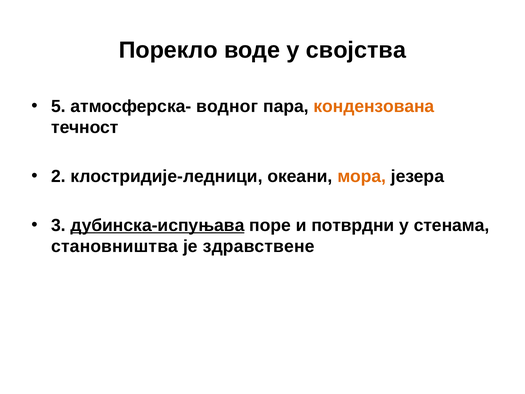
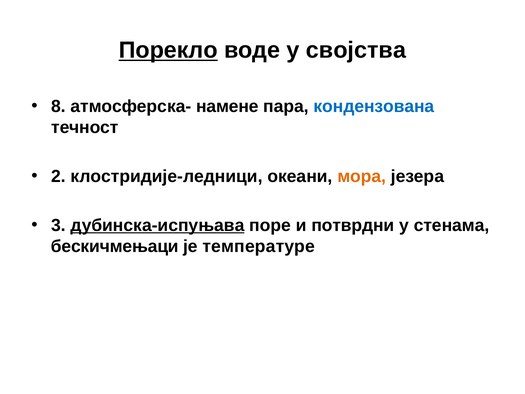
Порекло underline: none -> present
5: 5 -> 8
водног: водног -> намене
кондензована colour: orange -> blue
становништва: становништва -> бескичмењаци
здрaвствeнe: здрaвствeнe -> температуре
